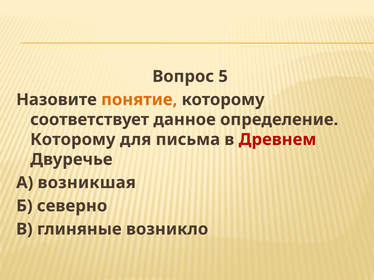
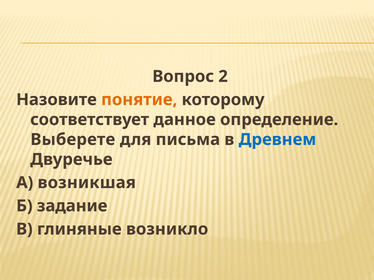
5: 5 -> 2
Которому at (73, 140): Которому -> Выберете
Древнем colour: red -> blue
северно: северно -> задание
